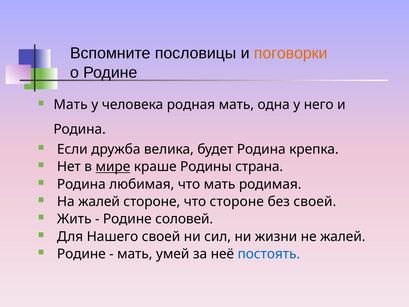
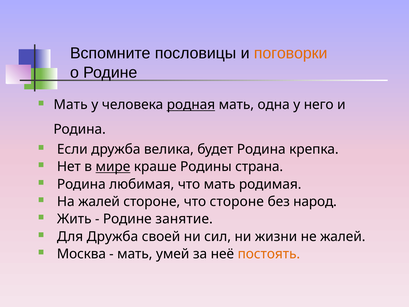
родная underline: none -> present
без своей: своей -> народ
соловей: соловей -> занятие
Для Нашего: Нашего -> Дружба
Родине at (81, 254): Родине -> Москва
постоять colour: blue -> orange
